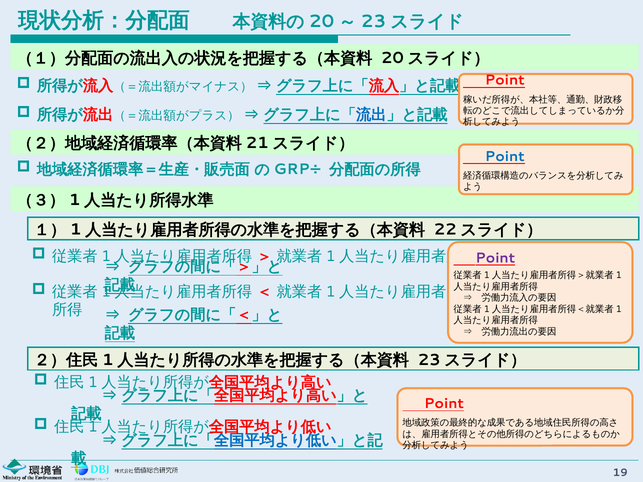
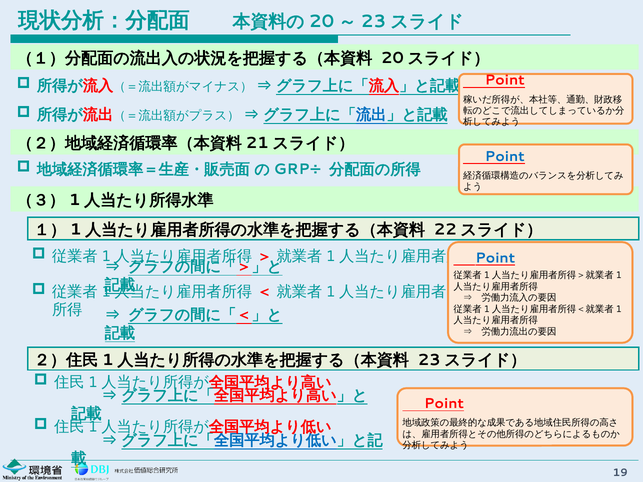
Point at (495, 258) colour: purple -> blue
